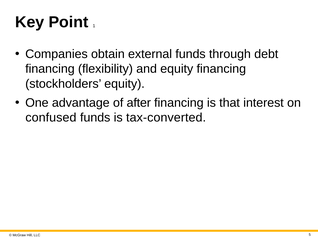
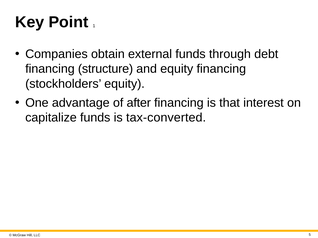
flexibility: flexibility -> structure
confused: confused -> capitalize
